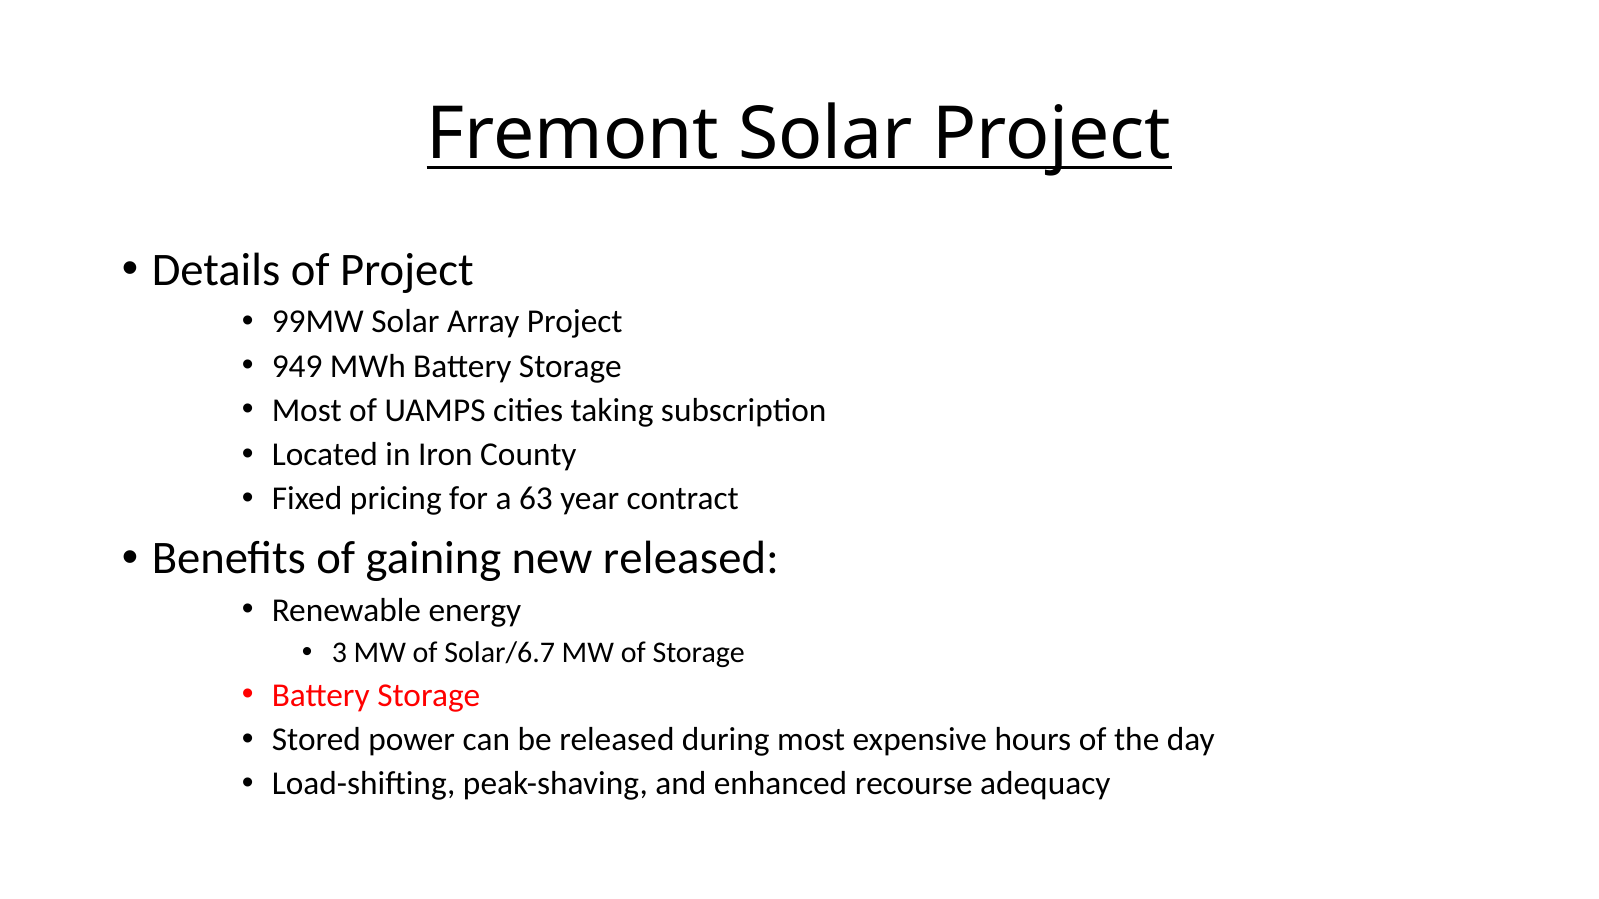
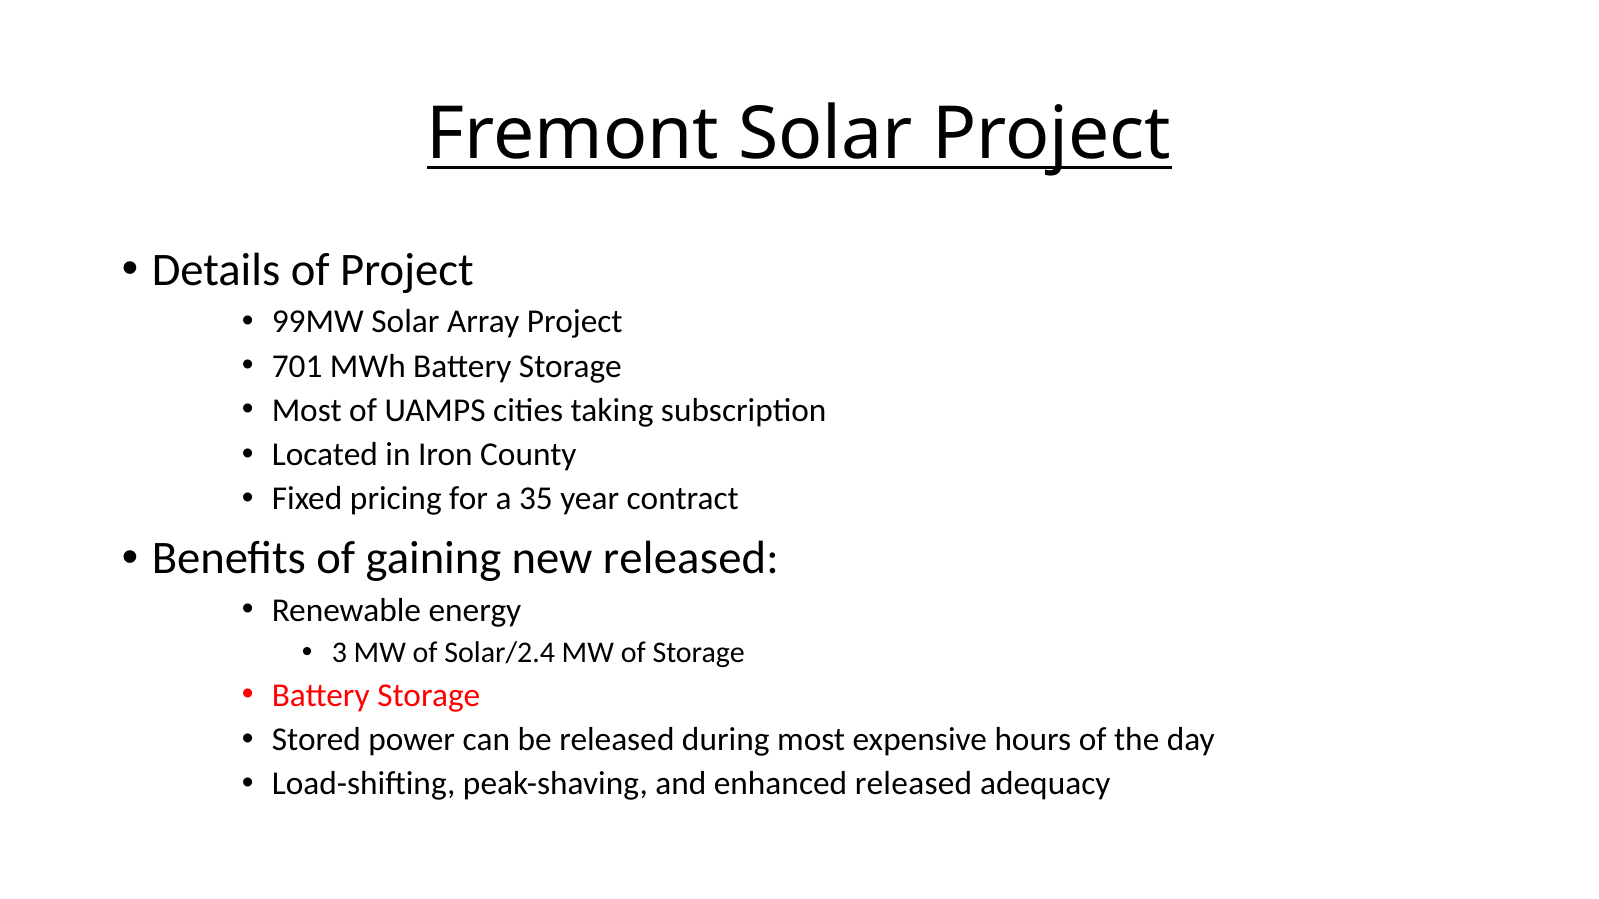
949: 949 -> 701
63: 63 -> 35
Solar/6.7: Solar/6.7 -> Solar/2.4
enhanced recourse: recourse -> released
